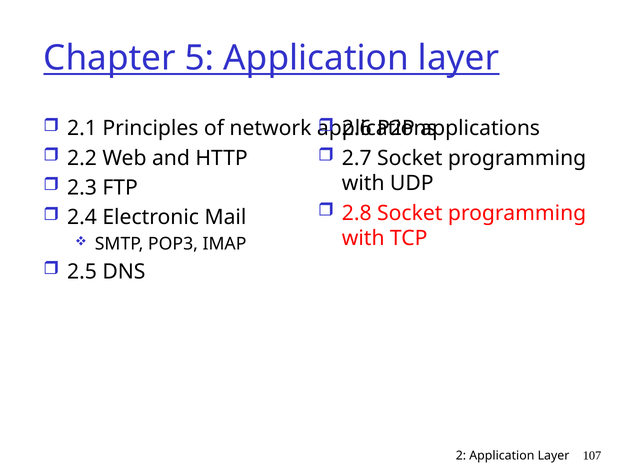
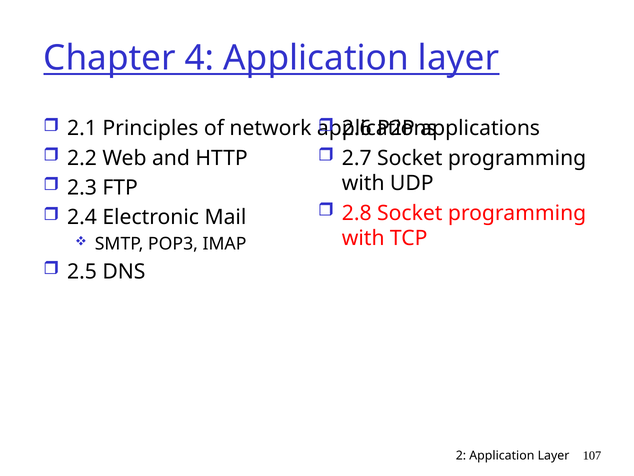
5: 5 -> 4
